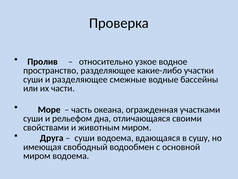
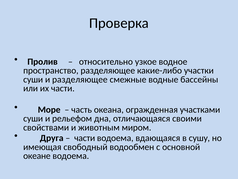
суши at (85, 138): суши -> части
миром at (37, 155): миром -> океане
